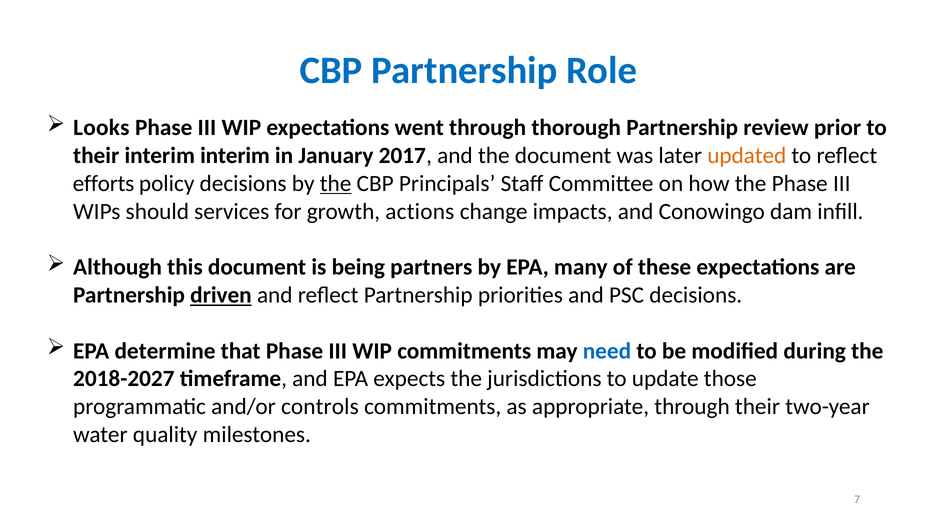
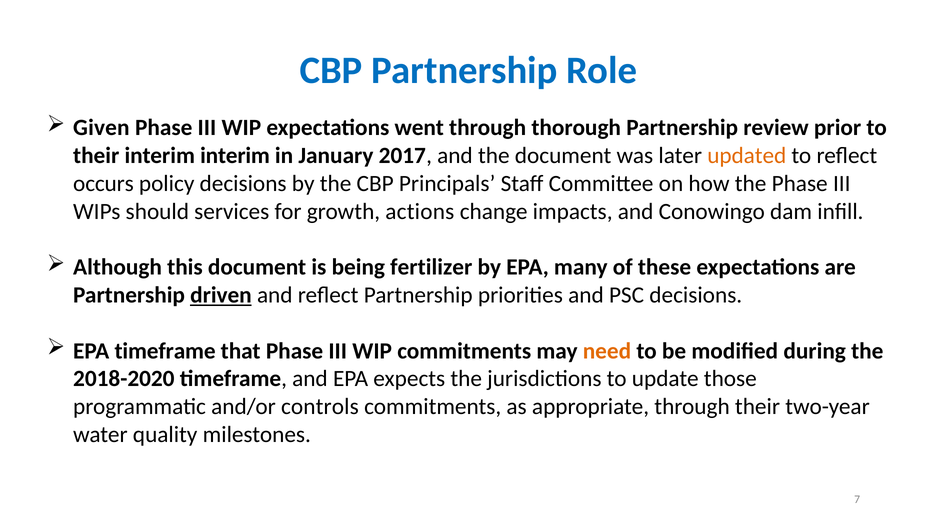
Looks: Looks -> Given
efforts: efforts -> occurs
the at (336, 184) underline: present -> none
partners: partners -> fertilizer
EPA determine: determine -> timeframe
need colour: blue -> orange
2018-2027: 2018-2027 -> 2018-2020
